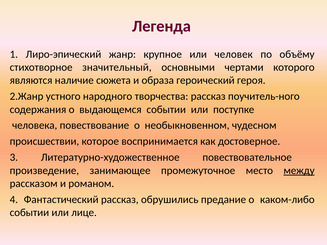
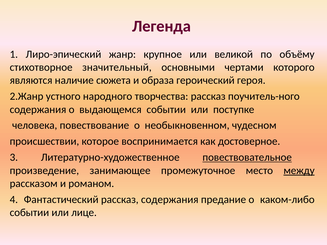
человек: человек -> великой
повествовательное underline: none -> present
рассказ обрушились: обрушились -> содержания
